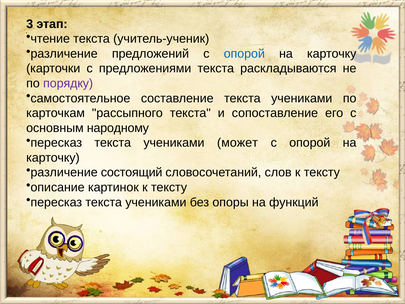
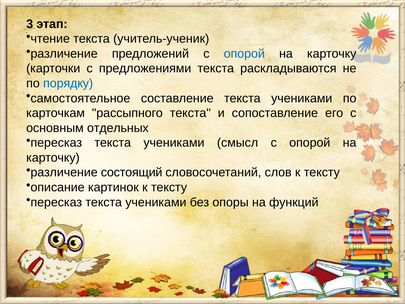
порядку colour: purple -> blue
народному: народному -> отдельных
может: может -> смысл
